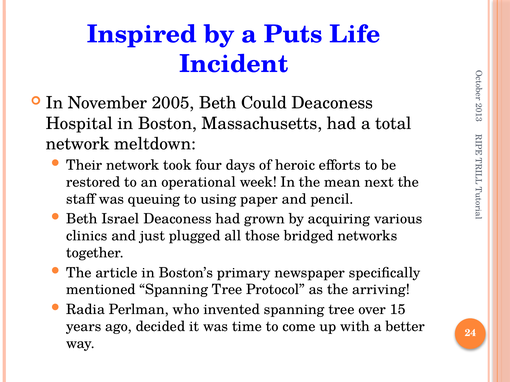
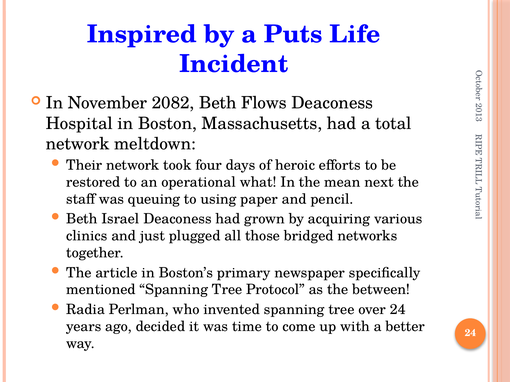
2005: 2005 -> 2082
Could: Could -> Flows
week: week -> what
arriving: arriving -> between
over 15: 15 -> 24
